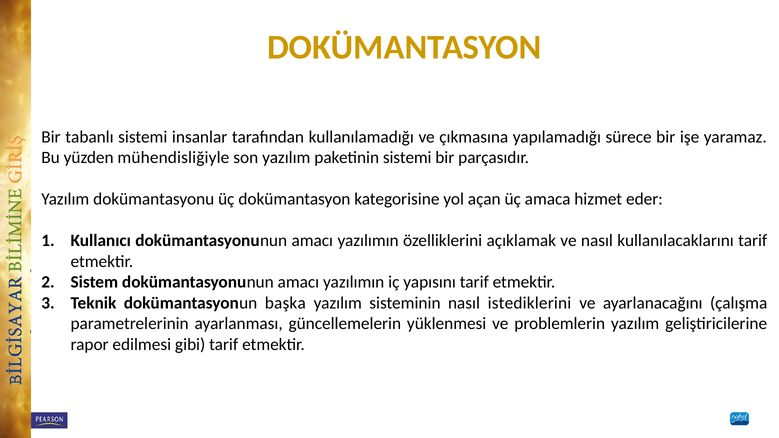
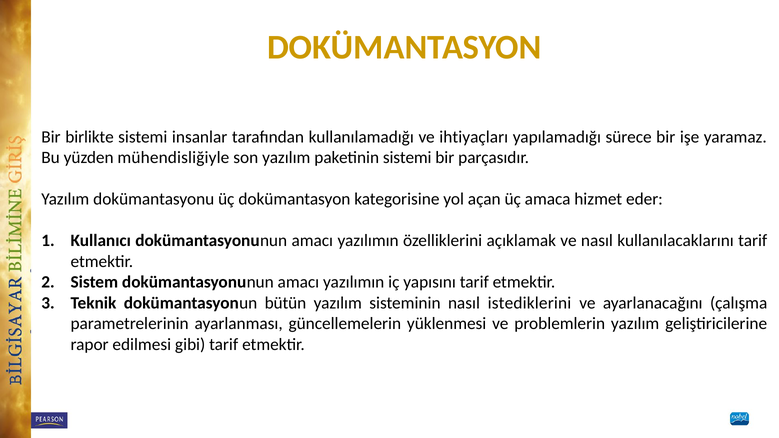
tabanlı: tabanlı -> birlikte
çıkmasına: çıkmasına -> ihtiyaçları
başka: başka -> bütün
